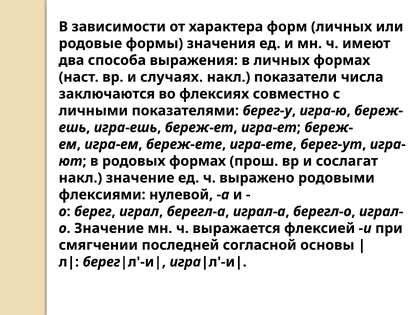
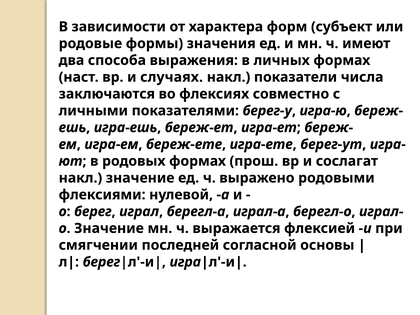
форм личных: личных -> субъект
